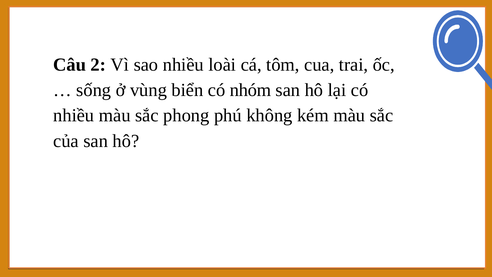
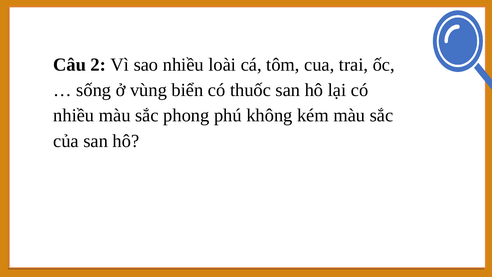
nhóm: nhóm -> thuốc
